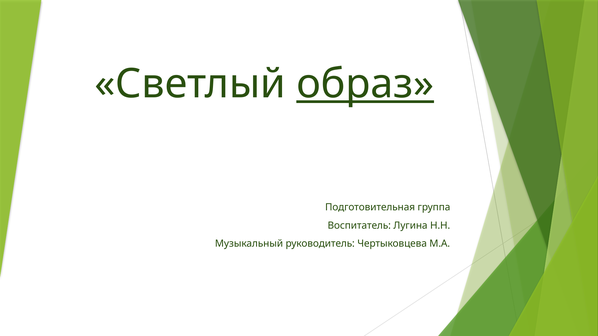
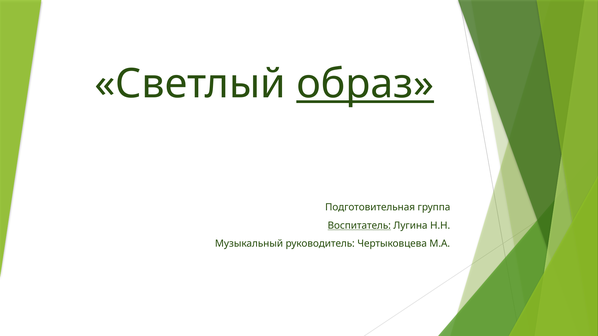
Воспитатель underline: none -> present
